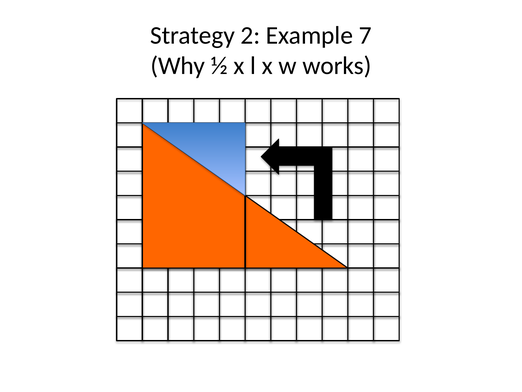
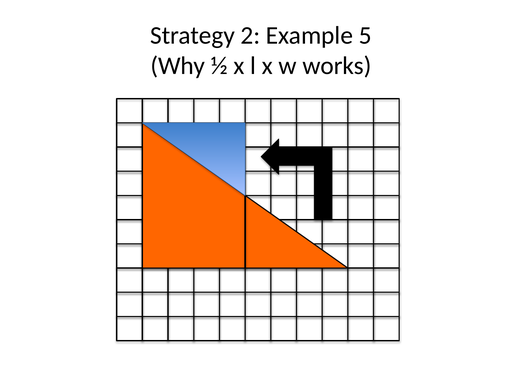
7: 7 -> 5
